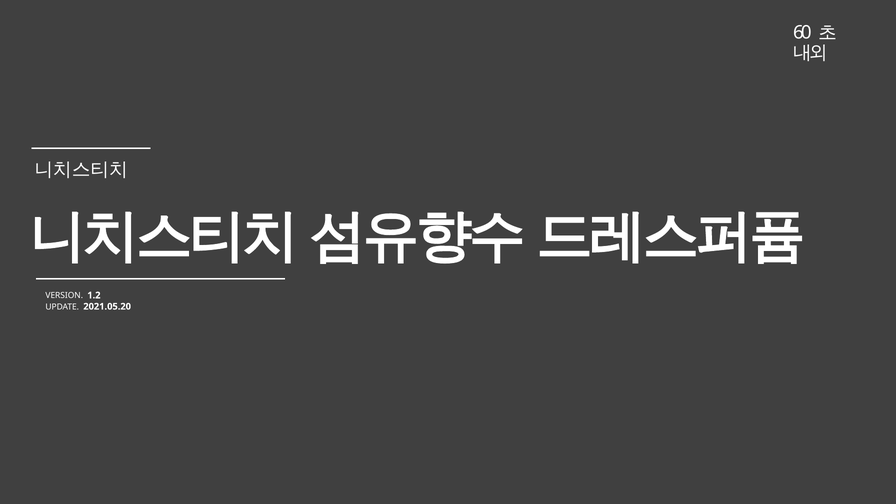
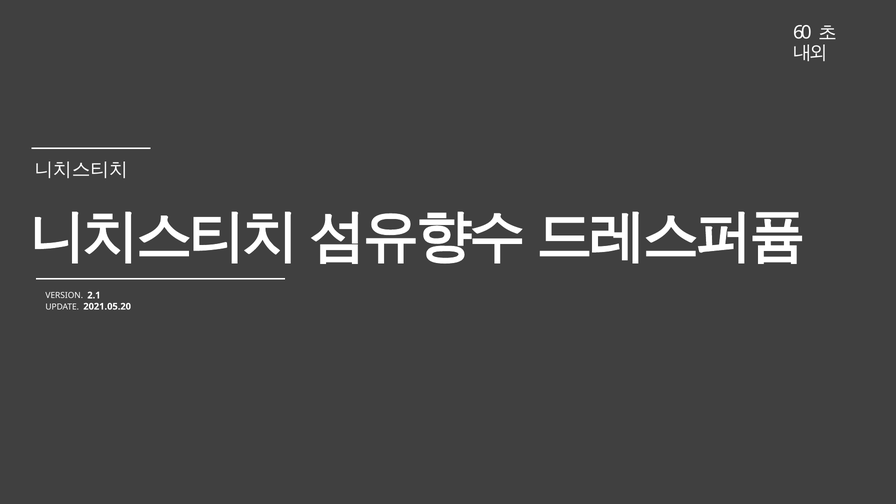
1.2: 1.2 -> 2.1
